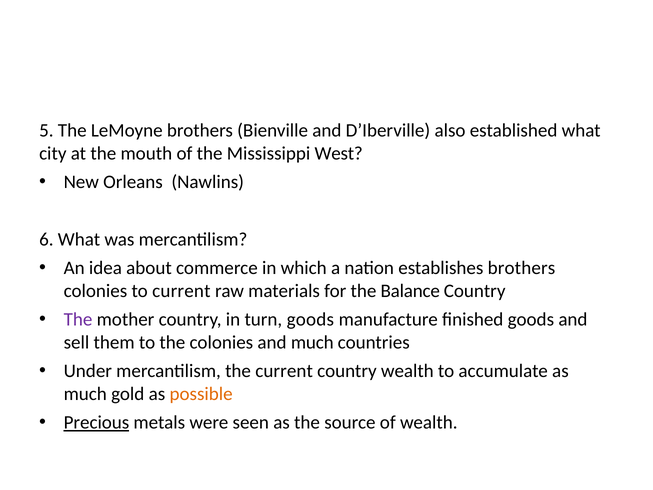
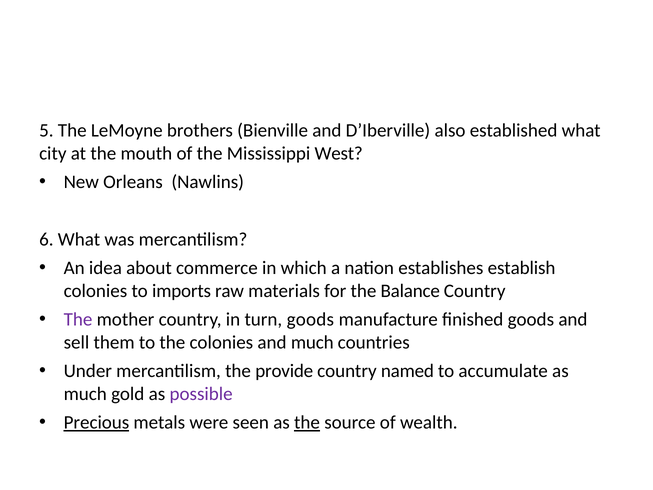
establishes brothers: brothers -> establish
to current: current -> imports
the current: current -> provide
country wealth: wealth -> named
possible colour: orange -> purple
the at (307, 422) underline: none -> present
